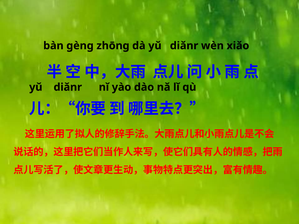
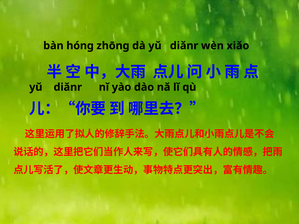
ɡènɡ: ɡènɡ -> hónɡ
